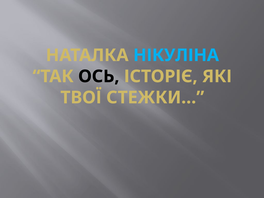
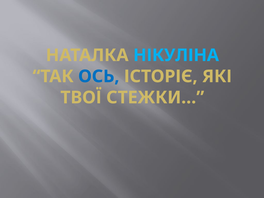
ОСЬ colour: black -> blue
